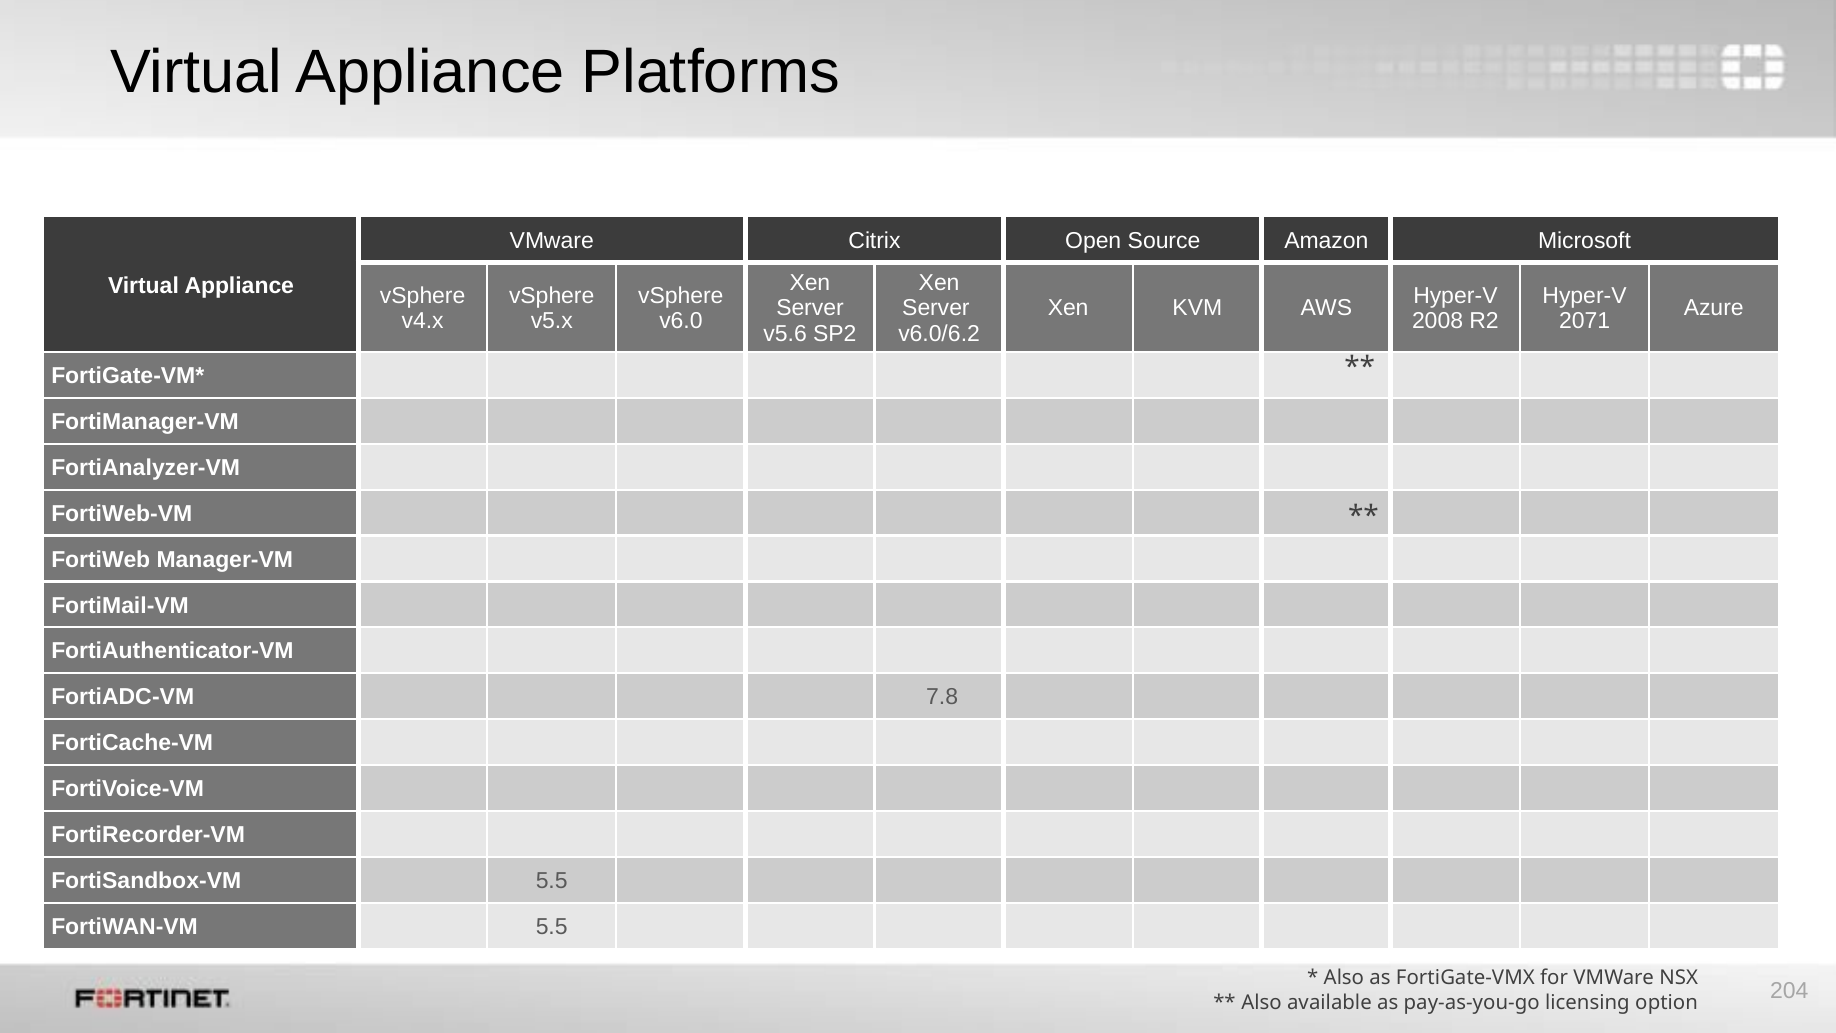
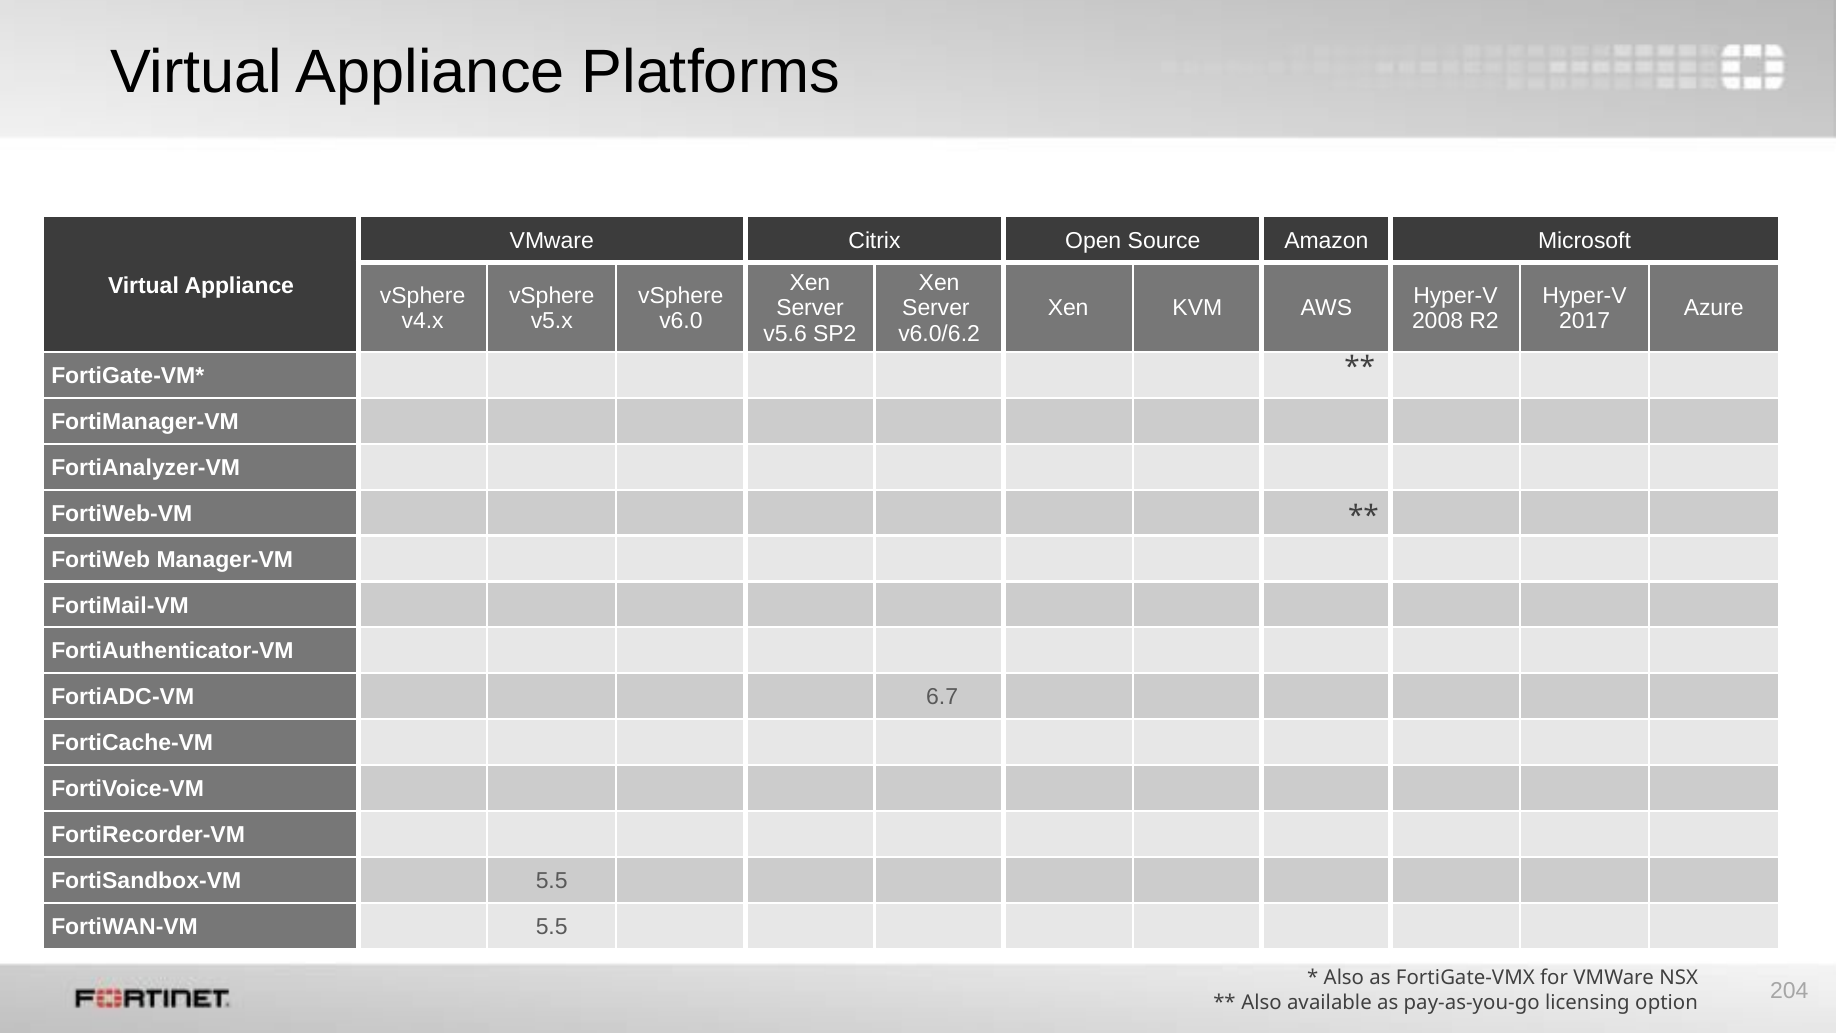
2071: 2071 -> 2017
7.8: 7.8 -> 6.7
